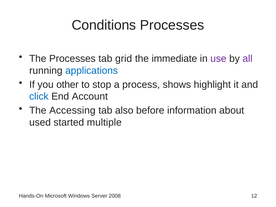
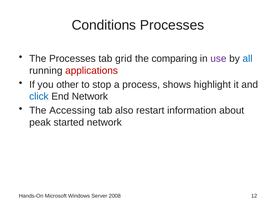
immediate: immediate -> comparing
all colour: purple -> blue
applications colour: blue -> red
End Account: Account -> Network
before: before -> restart
used: used -> peak
started multiple: multiple -> network
